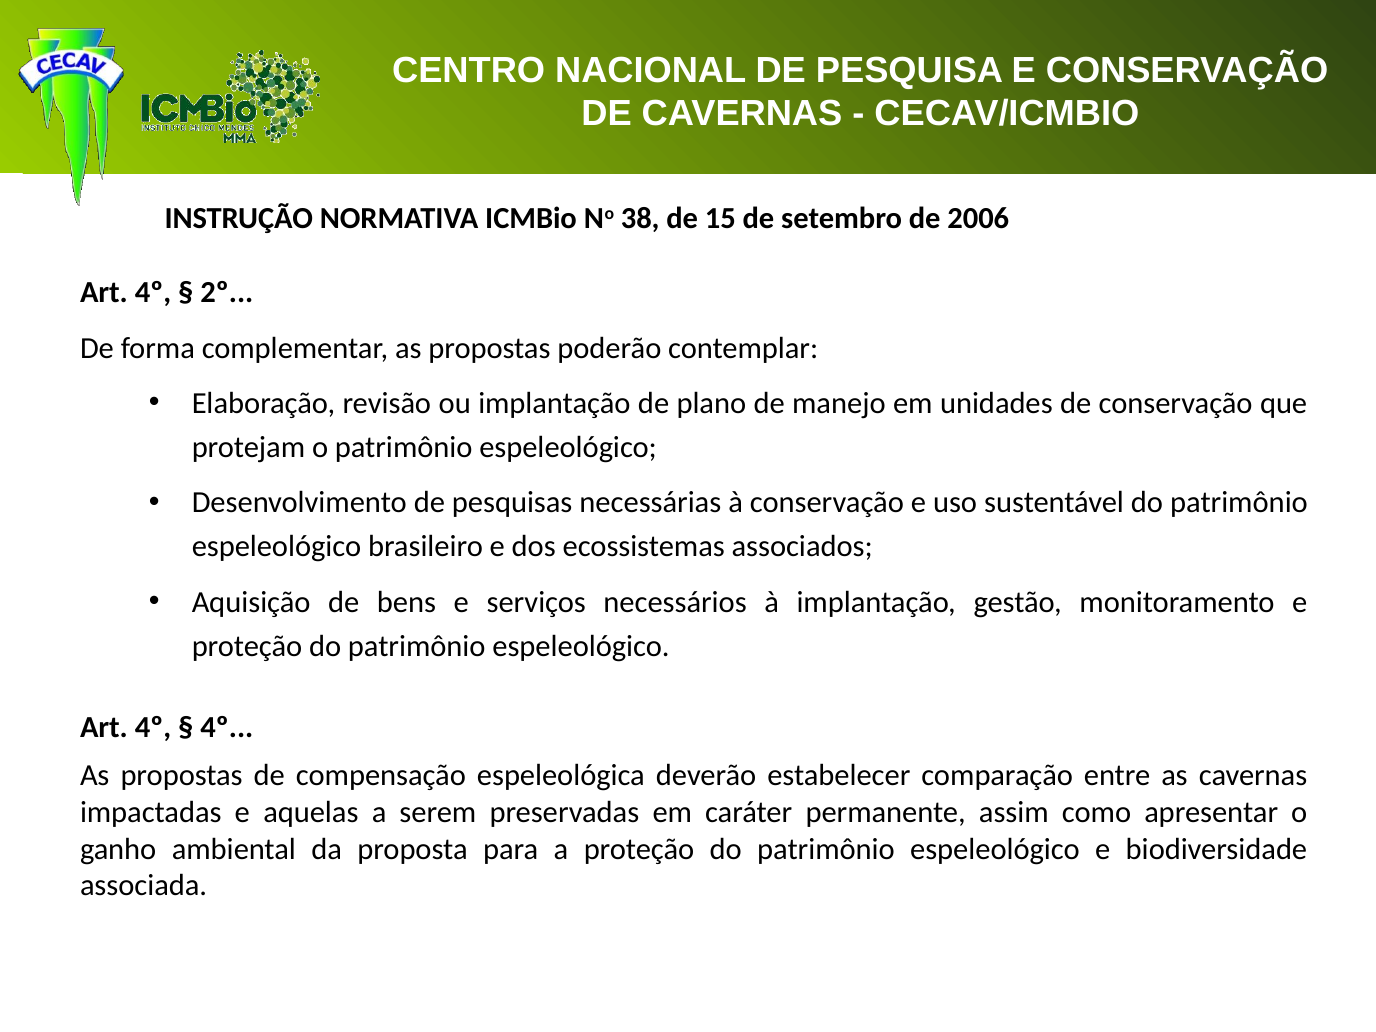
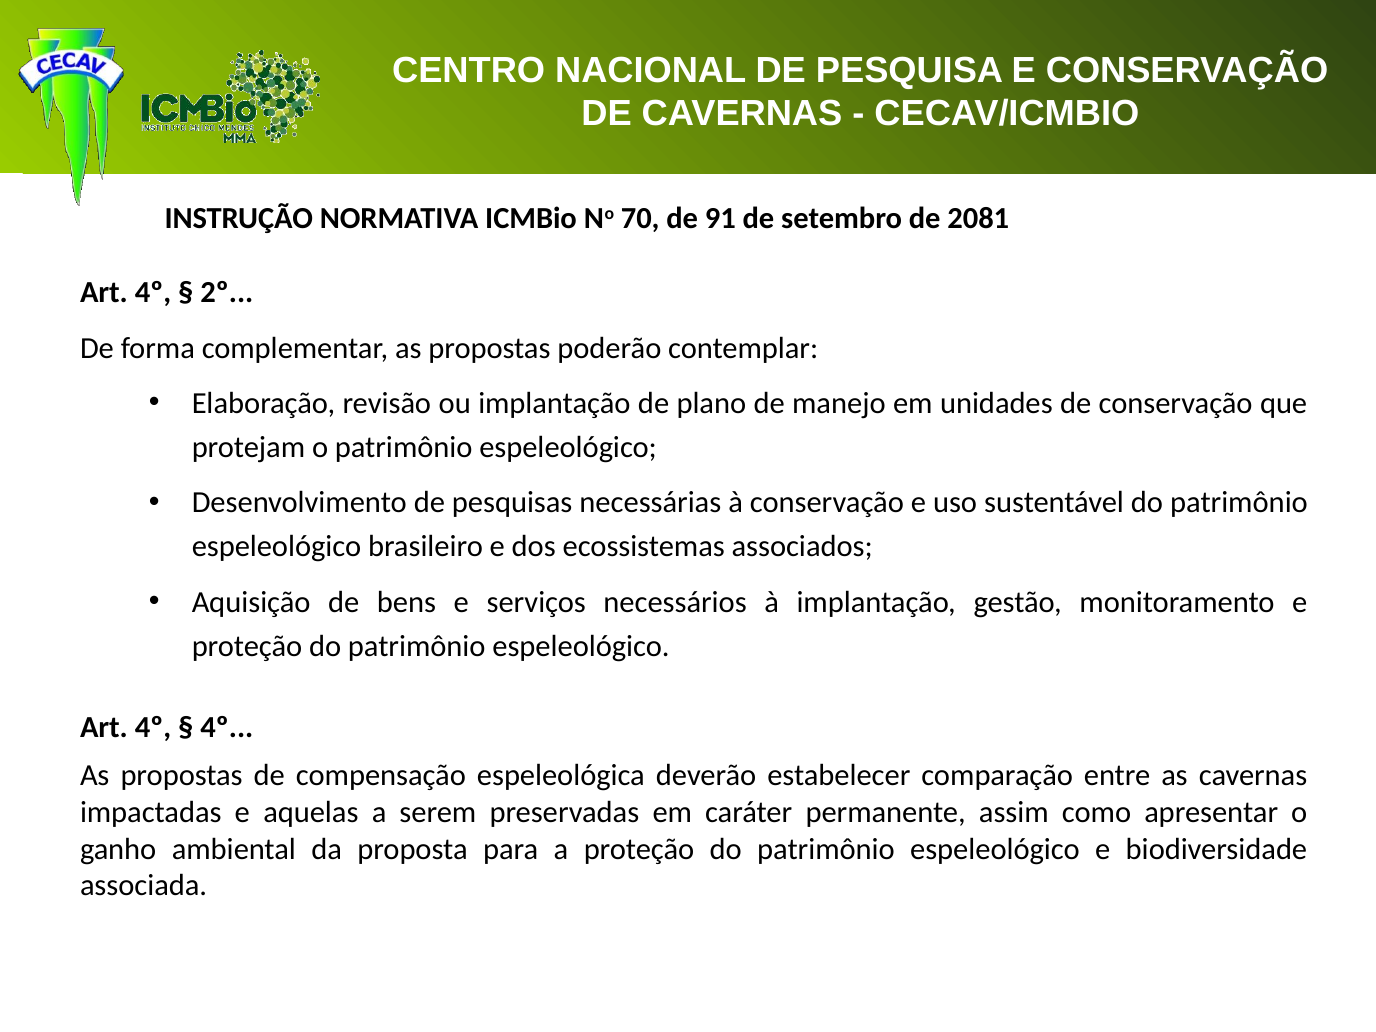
38: 38 -> 70
15: 15 -> 91
2006: 2006 -> 2081
